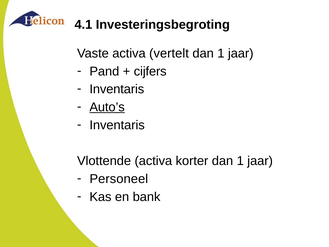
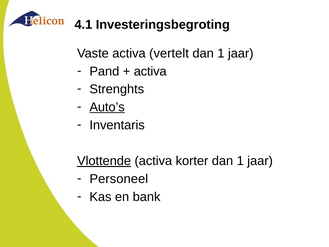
cijfers at (150, 71): cijfers -> activa
Inventaris at (117, 89): Inventaris -> Strenghts
Vlottende underline: none -> present
